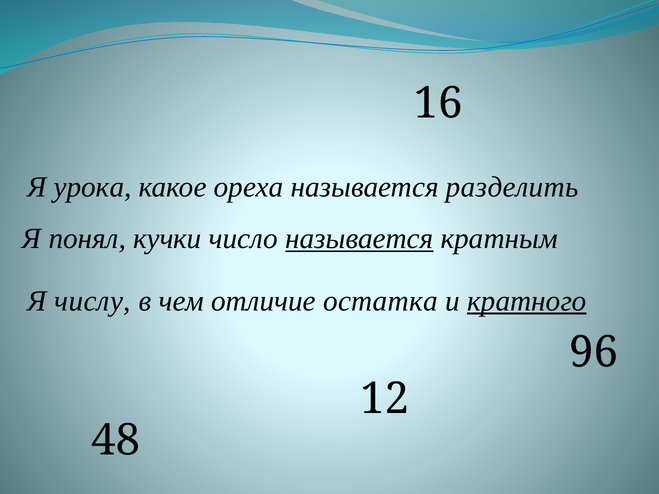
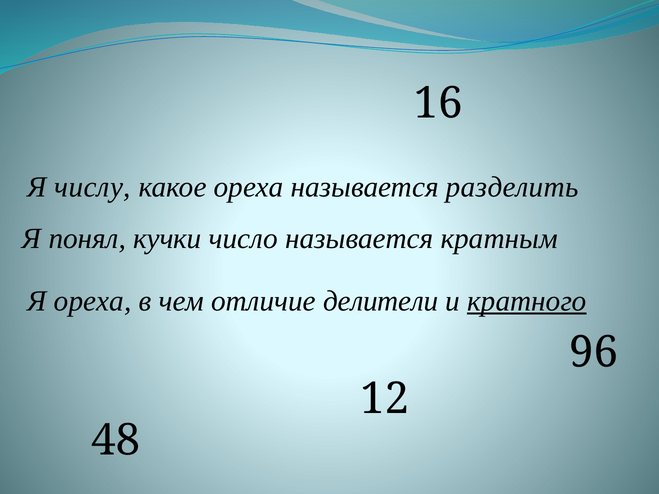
урока: урока -> числу
называется at (359, 239) underline: present -> none
Я числу: числу -> ореха
остатка: остатка -> делители
